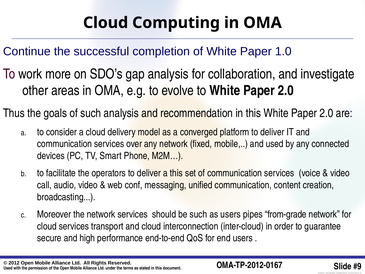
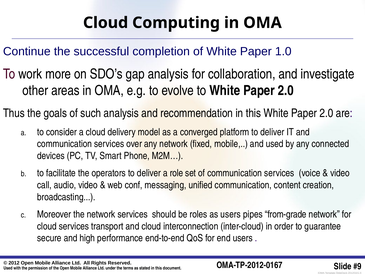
a this: this -> role
be such: such -> roles
